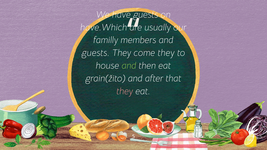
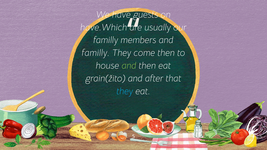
guests at (96, 53): guests -> familly
come they: they -> then
they at (125, 91) colour: pink -> light blue
